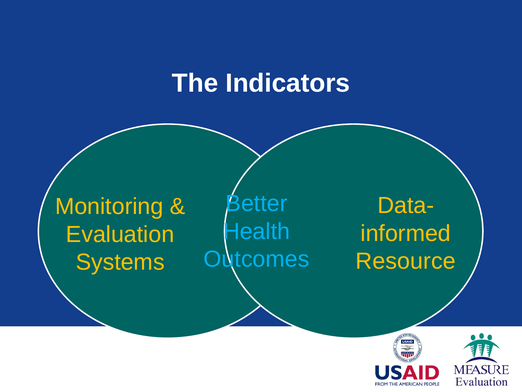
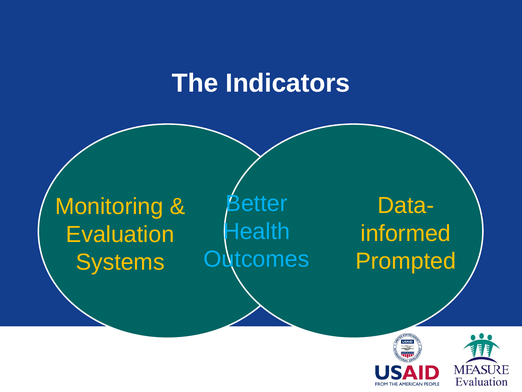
Resource: Resource -> Prompted
